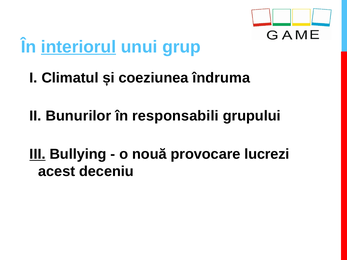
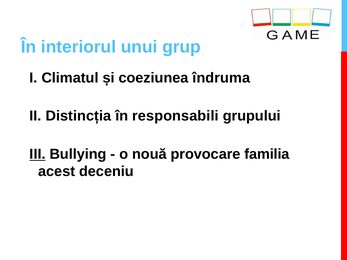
interiorul underline: present -> none
Bunurilor: Bunurilor -> Distincția
lucrezi: lucrezi -> familia
